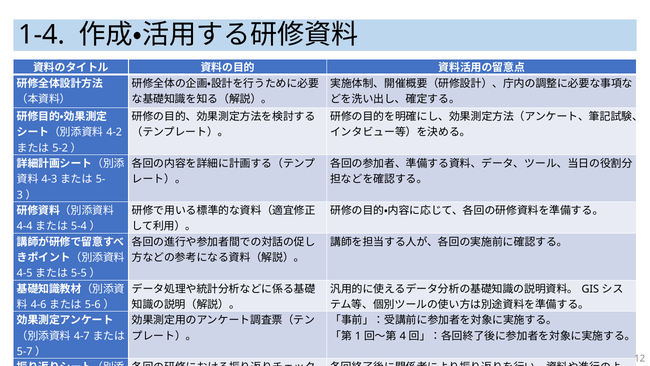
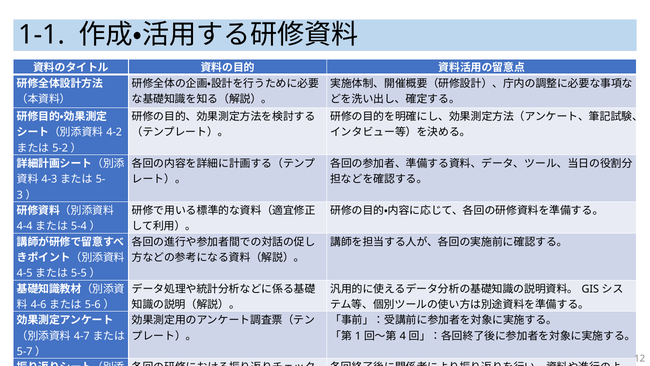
1-4: 1-4 -> 1-1
